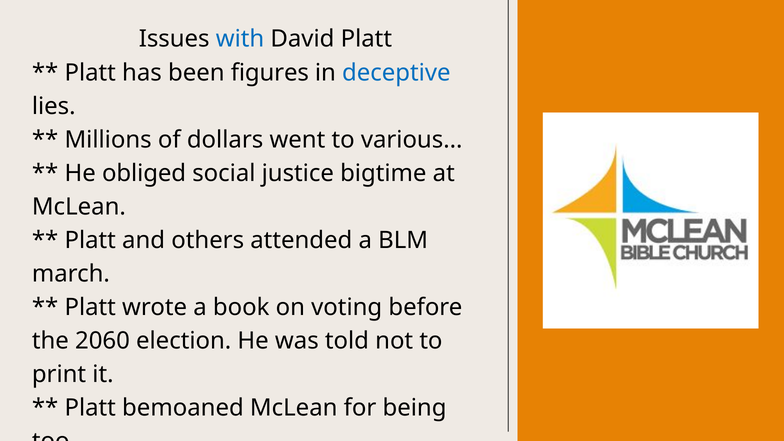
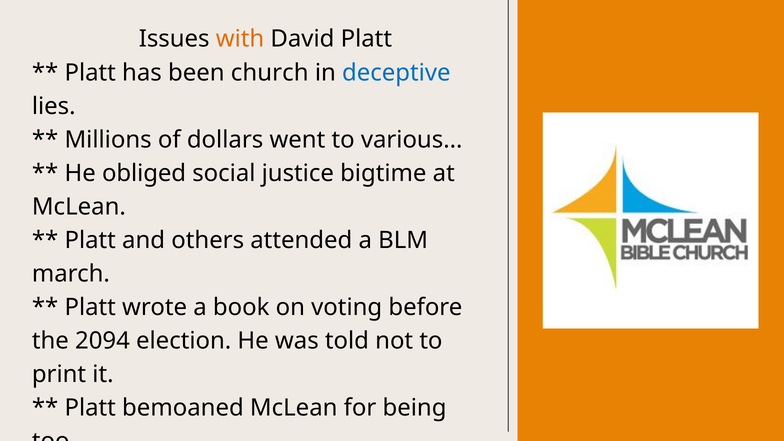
with colour: blue -> orange
figures: figures -> church
2060: 2060 -> 2094
